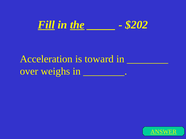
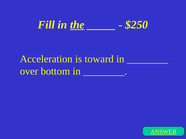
Fill underline: present -> none
$202: $202 -> $250
weighs: weighs -> bottom
